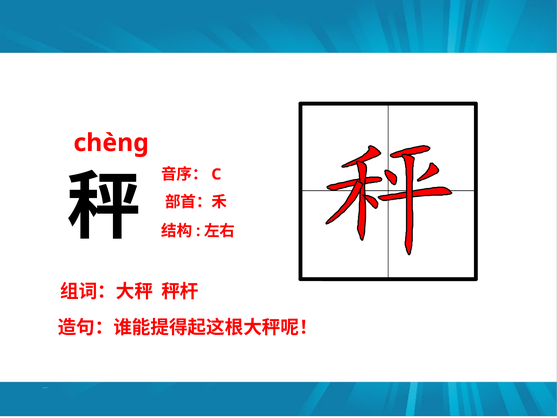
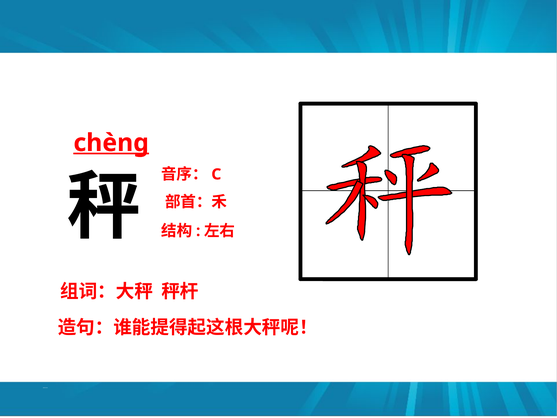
chèng underline: none -> present
